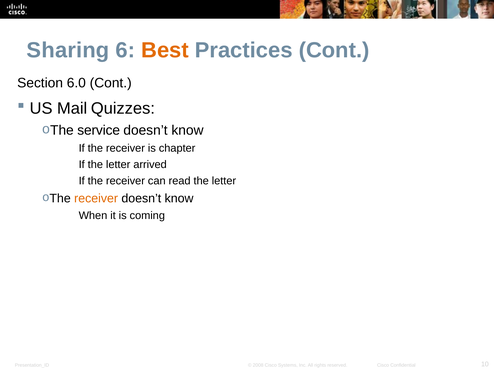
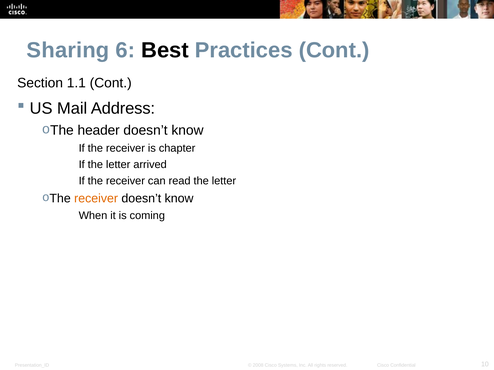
Best colour: orange -> black
6.0: 6.0 -> 1.1
Quizzes: Quizzes -> Address
service: service -> header
